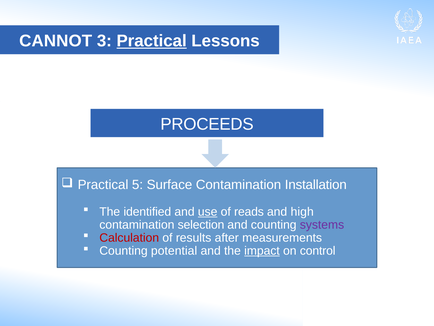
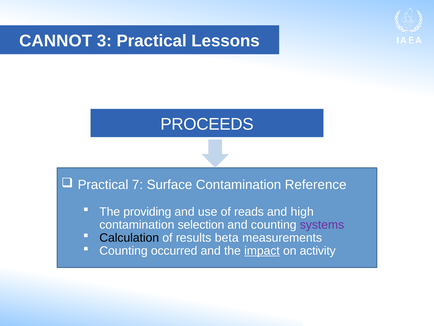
Practical at (152, 41) underline: present -> none
5: 5 -> 7
Installation: Installation -> Reference
identified: identified -> providing
use underline: present -> none
Calculation colour: red -> black
after: after -> beta
potential: potential -> occurred
control: control -> activity
